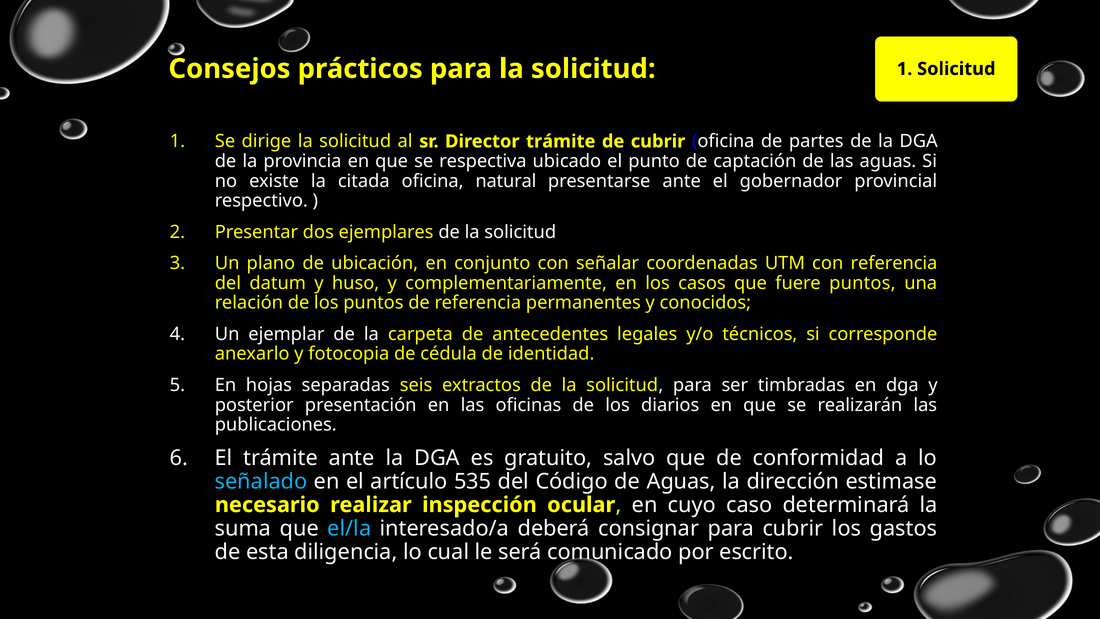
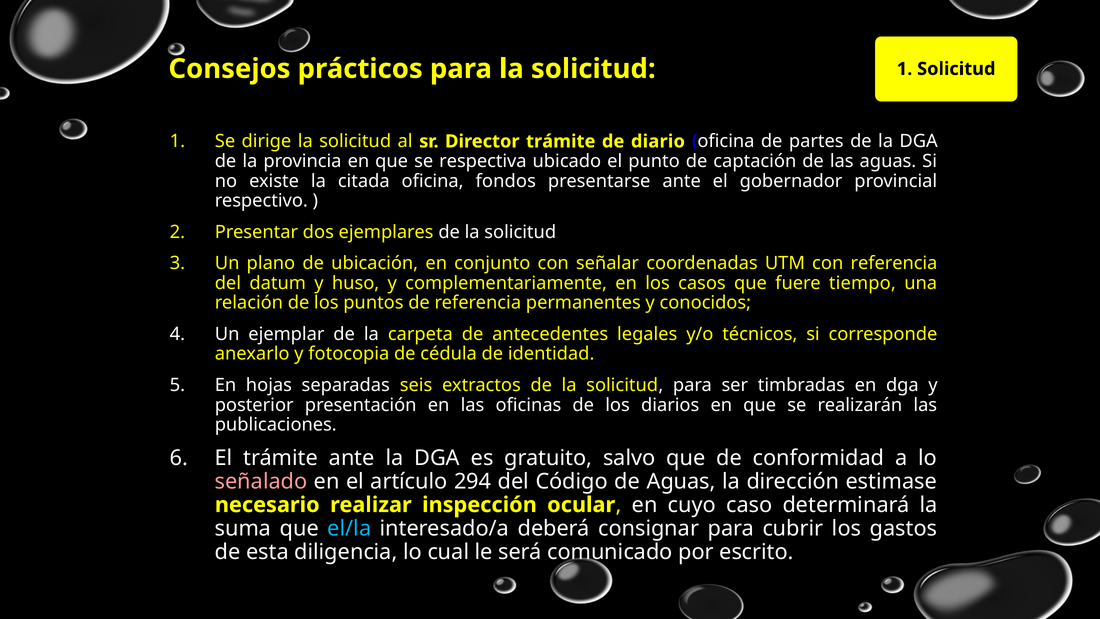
de cubrir: cubrir -> diario
natural: natural -> fondos
fuere puntos: puntos -> tiempo
señalado colour: light blue -> pink
535: 535 -> 294
